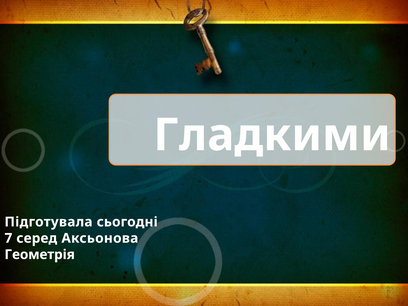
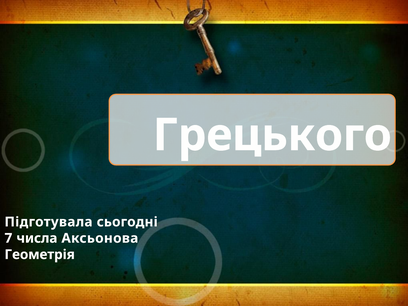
Гладкими: Гладкими -> Грецького
серед: серед -> числа
